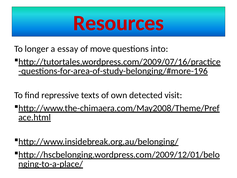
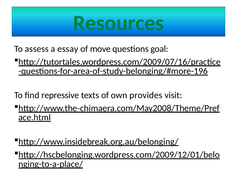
Resources colour: red -> green
longer: longer -> assess
into: into -> goal
detected: detected -> provides
